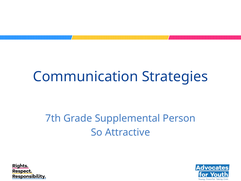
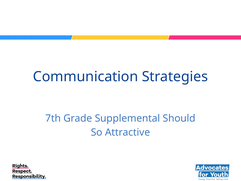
Person: Person -> Should
